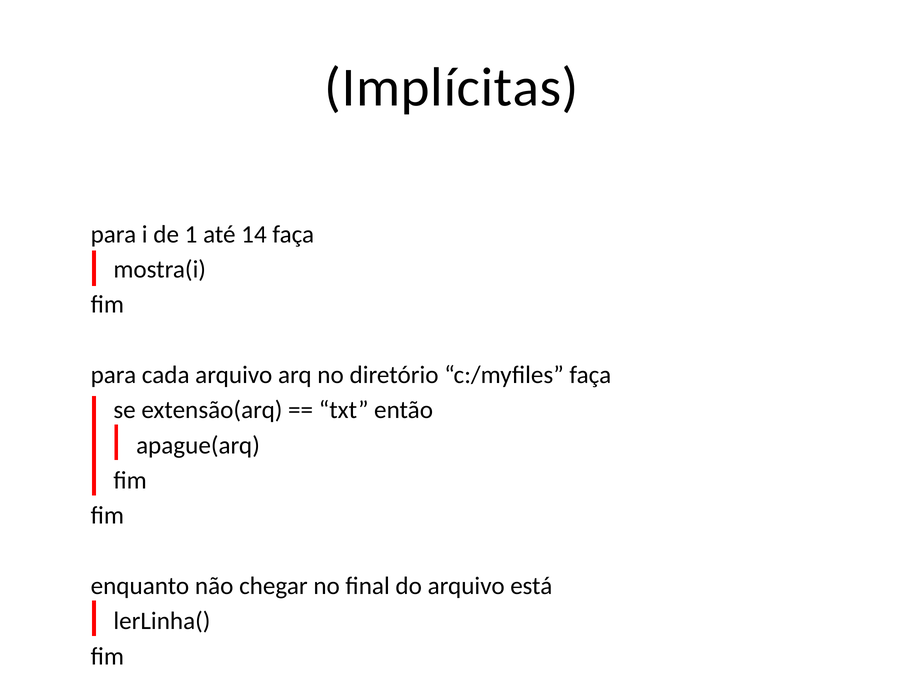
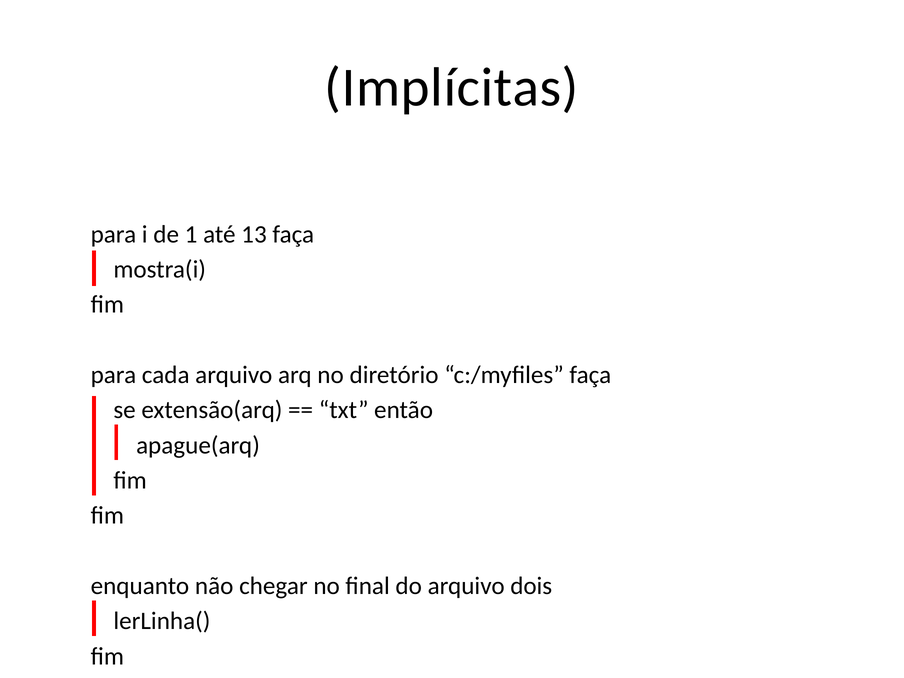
14: 14 -> 13
está: está -> dois
